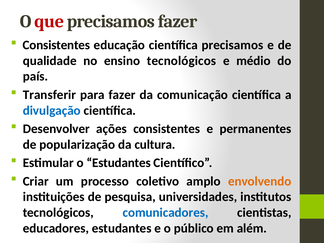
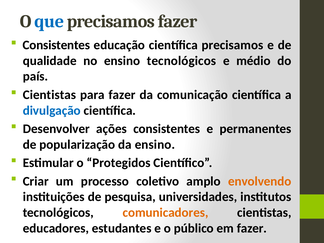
que colour: red -> blue
Transferir at (49, 95): Transferir -> Cientistas
da cultura: cultura -> ensino
o Estudantes: Estudantes -> Protegidos
comunicadores colour: blue -> orange
em além: além -> fazer
